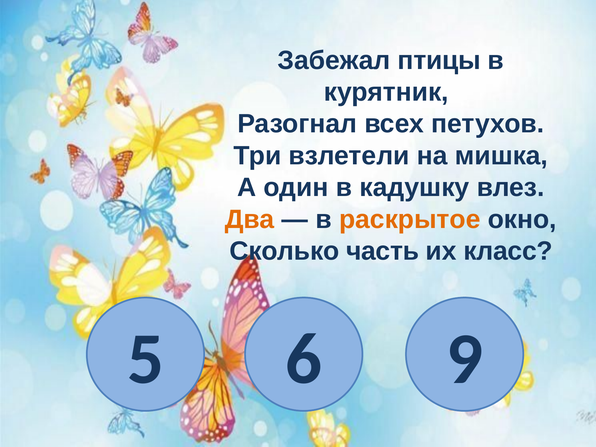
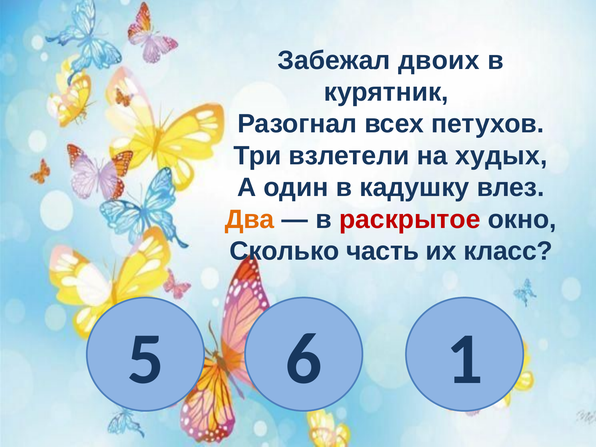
птицы: птицы -> двоих
мишка: мишка -> худых
раскрытое colour: orange -> red
9: 9 -> 1
